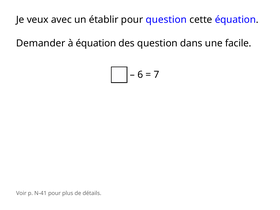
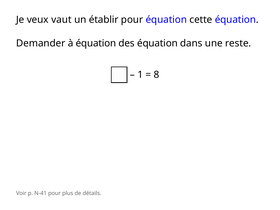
avec: avec -> vaut
pour question: question -> équation
des question: question -> équation
facile: facile -> reste
6: 6 -> 1
7: 7 -> 8
